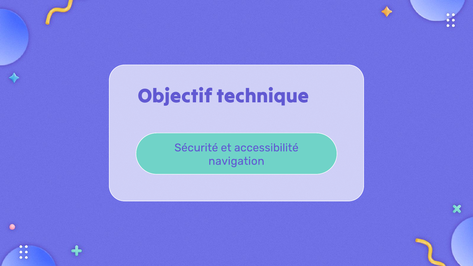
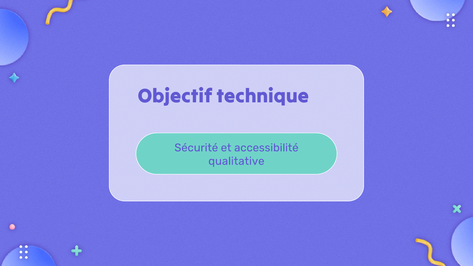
navigation: navigation -> qualitative
